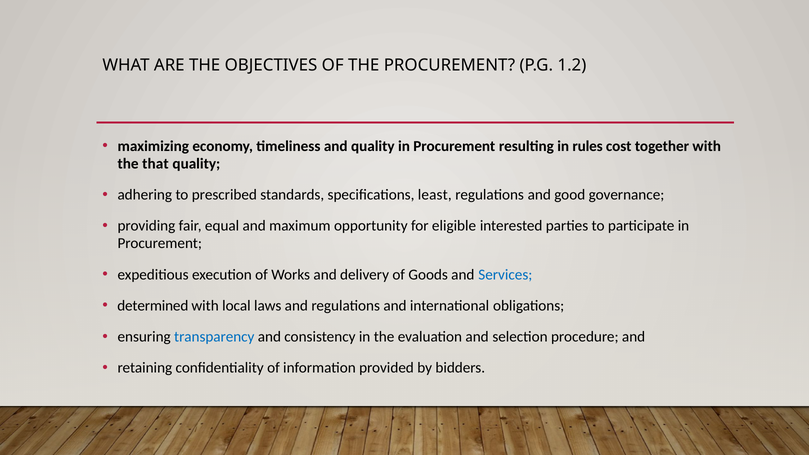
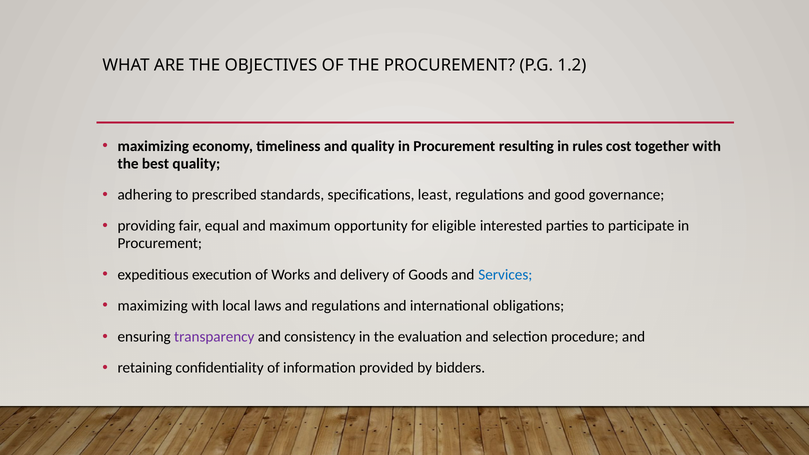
that: that -> best
determined at (153, 306): determined -> maximizing
transparency colour: blue -> purple
